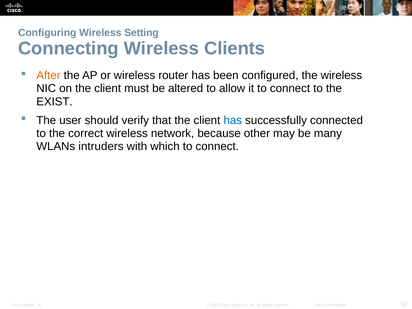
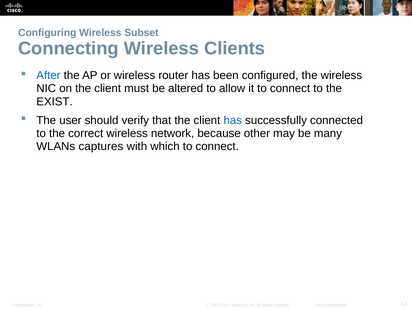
Setting: Setting -> Subset
After colour: orange -> blue
intruders: intruders -> captures
